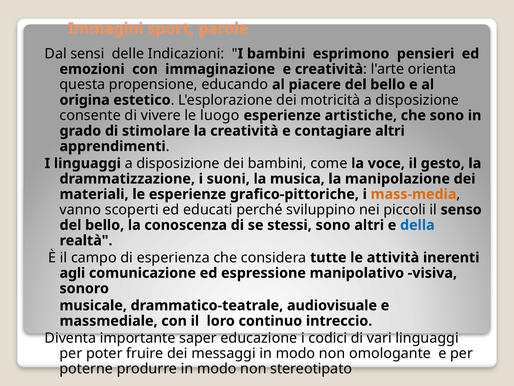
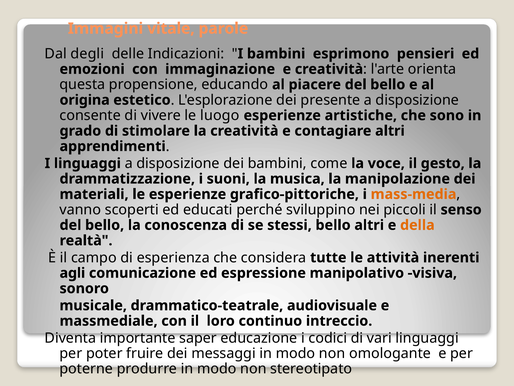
sport: sport -> vitale
sensi: sensi -> degli
motricità: motricità -> presente
stessi sono: sono -> bello
della colour: blue -> orange
